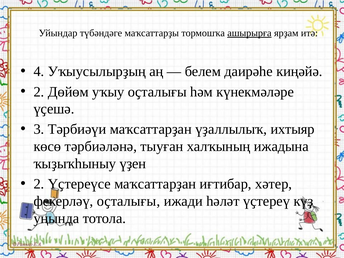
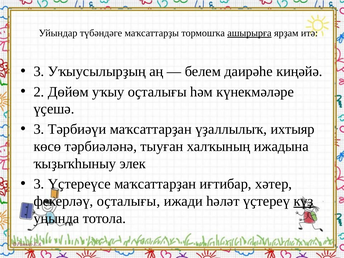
4 at (39, 72): 4 -> 3
үҙен: үҙен -> элек
2 at (39, 184): 2 -> 3
күҙ underline: none -> present
